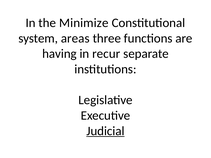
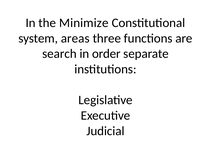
having: having -> search
recur: recur -> order
Judicial underline: present -> none
